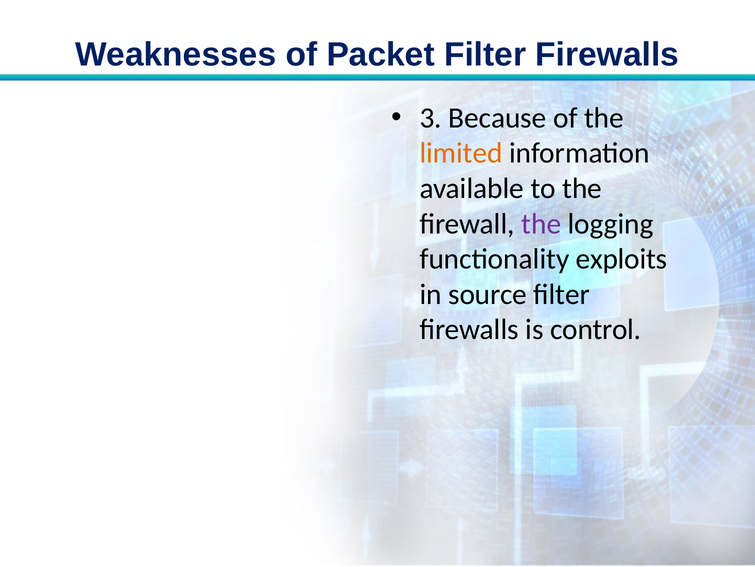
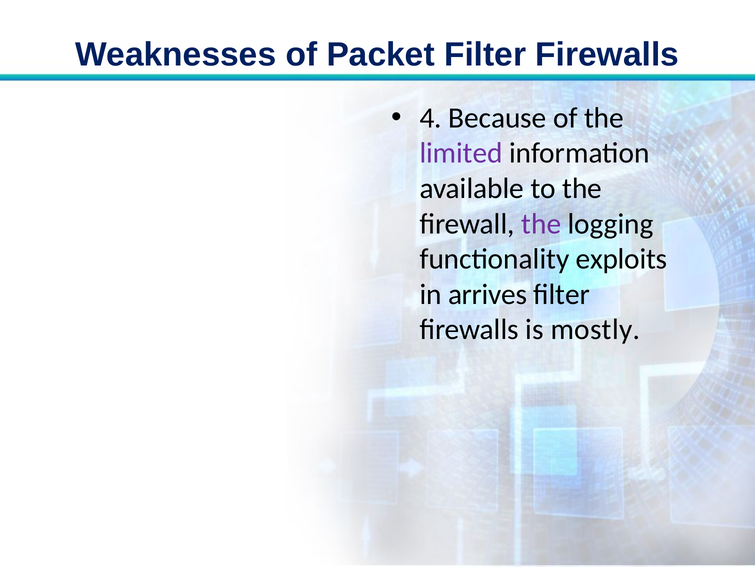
3: 3 -> 4
limited colour: orange -> purple
source: source -> arrives
control: control -> mostly
